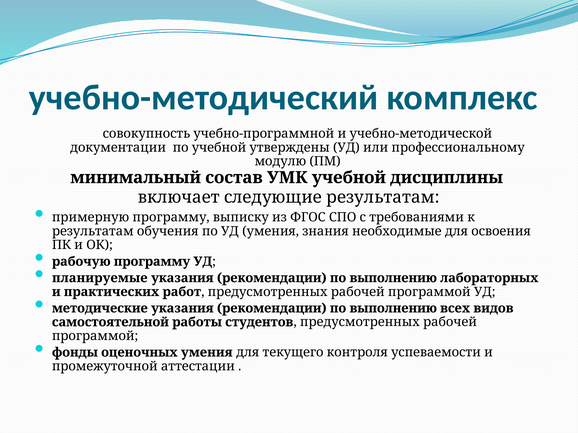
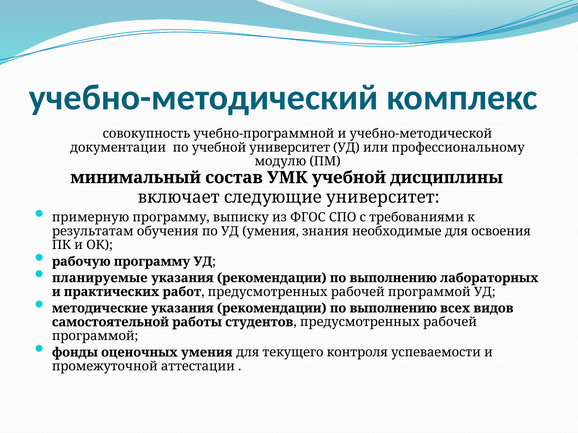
учебной утверждены: утверждены -> университет
следующие результатам: результатам -> университет
